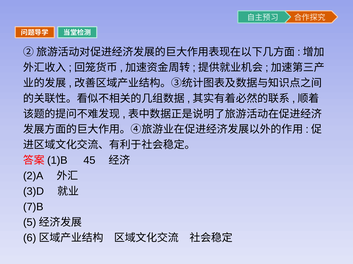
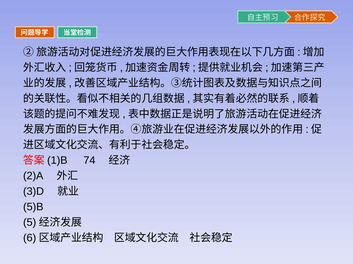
45: 45 -> 74
7)B: 7)B -> 5)B
